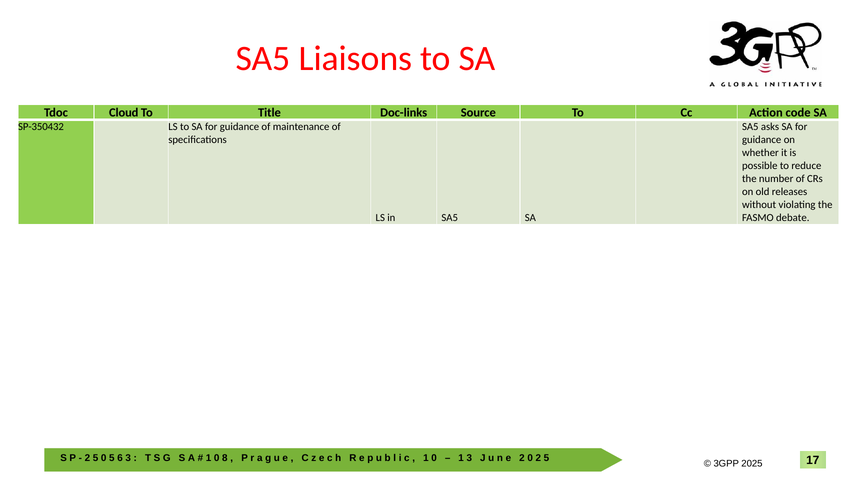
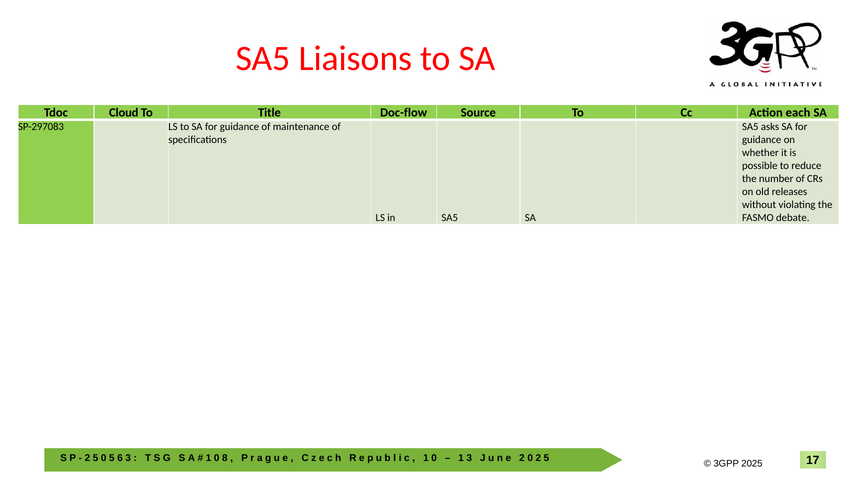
Doc-links: Doc-links -> Doc-flow
code: code -> each
SP-350432: SP-350432 -> SP-297083
